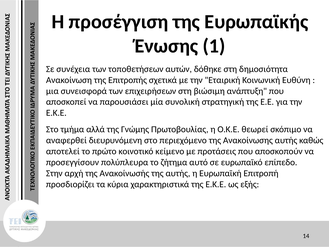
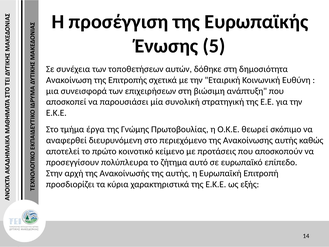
1: 1 -> 5
αλλά: αλλά -> έργα
